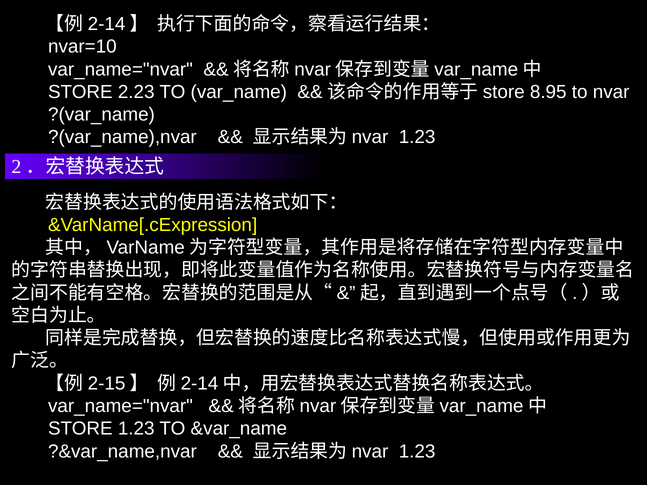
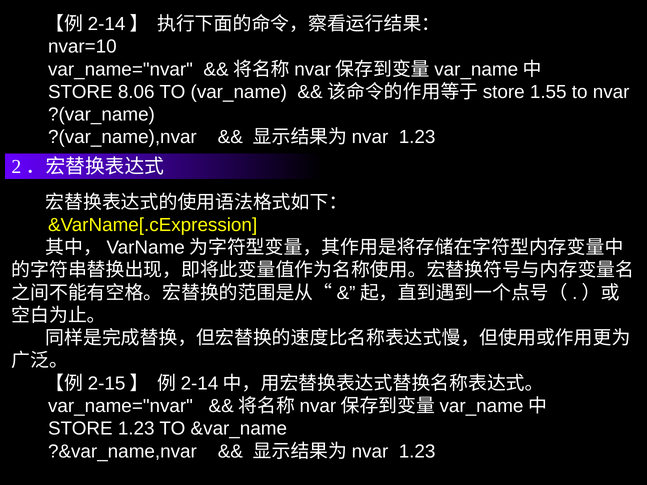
2.23: 2.23 -> 8.06
8.95: 8.95 -> 1.55
